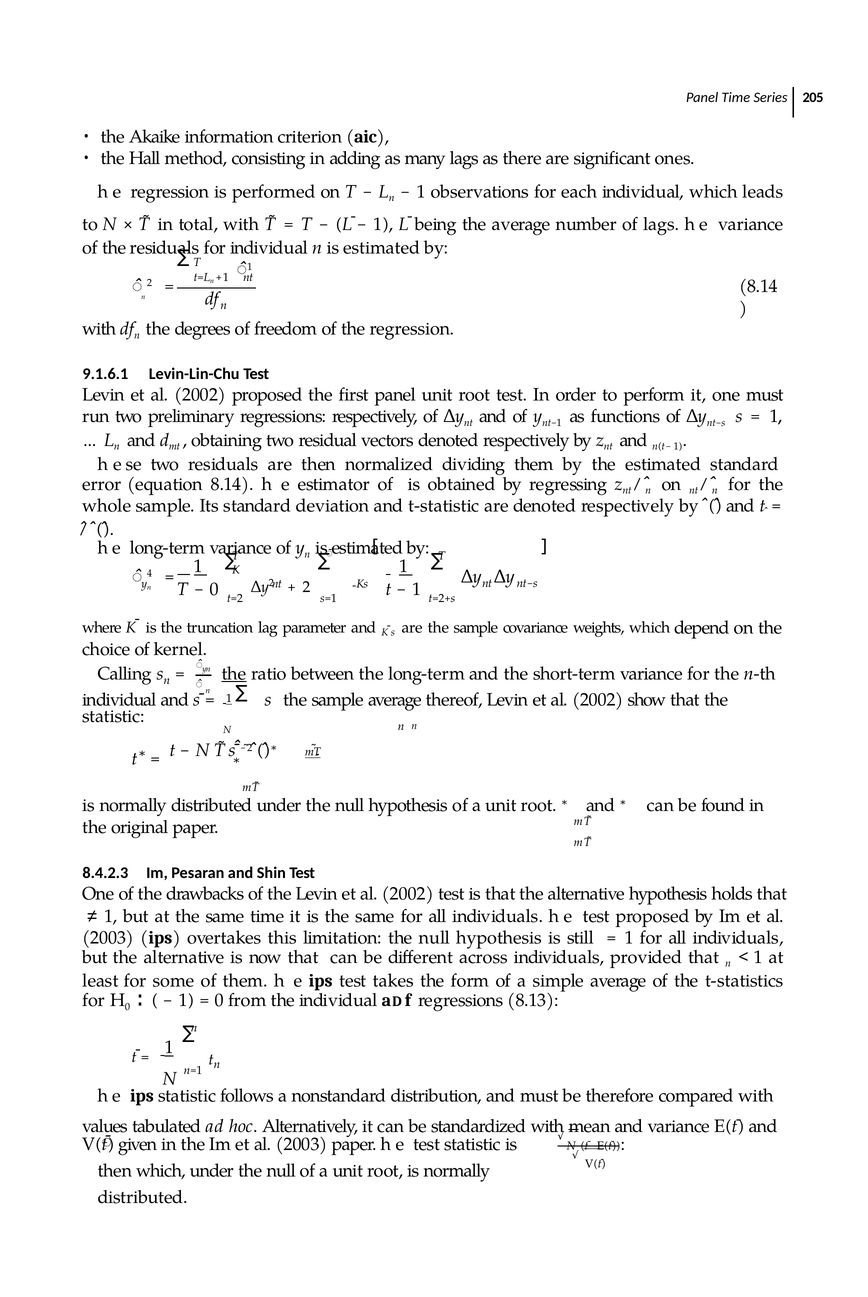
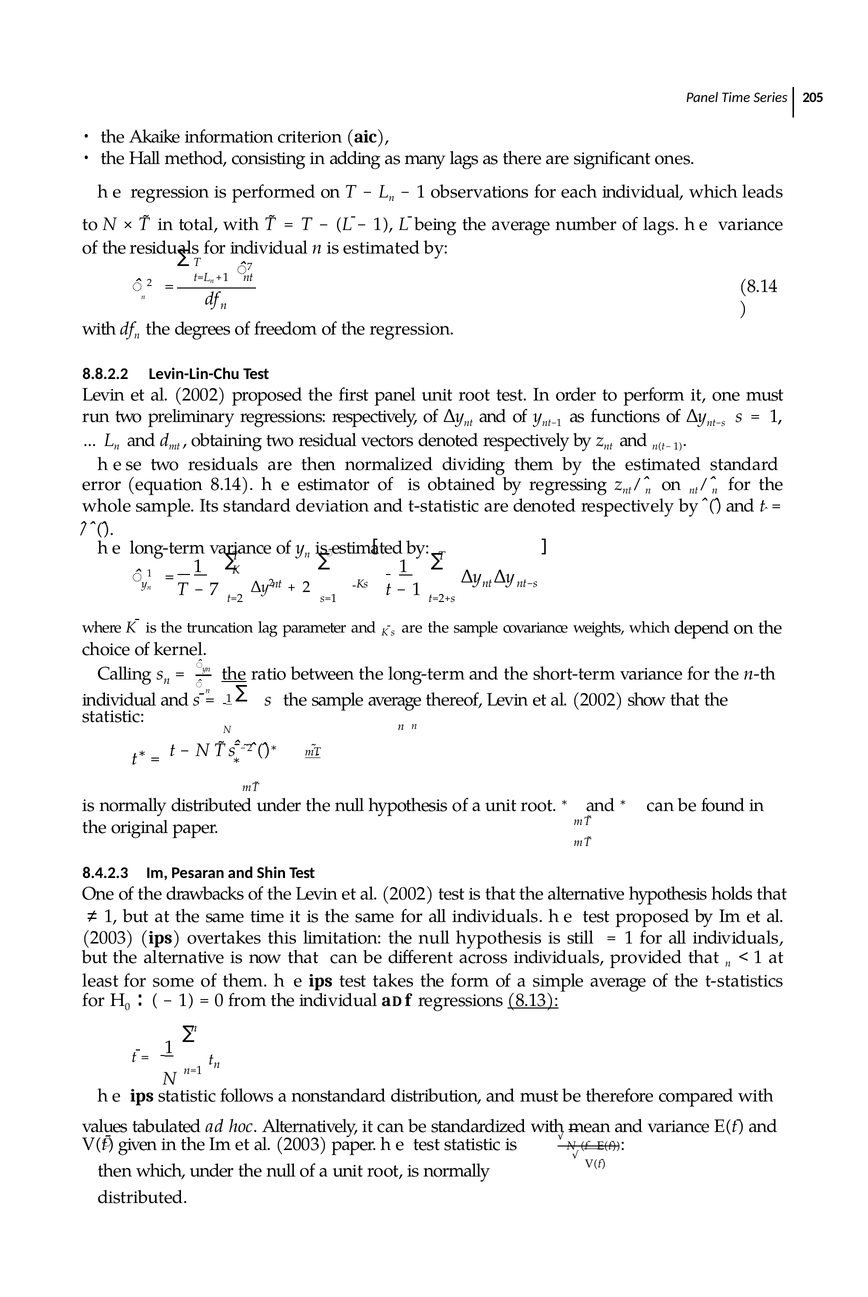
1 at (250, 267): 1 -> 7
9.1.6.1: 9.1.6.1 -> 8.8.2.2
4 at (149, 573): 4 -> 1
0 at (214, 589): 0 -> 7
8.13 underline: none -> present
